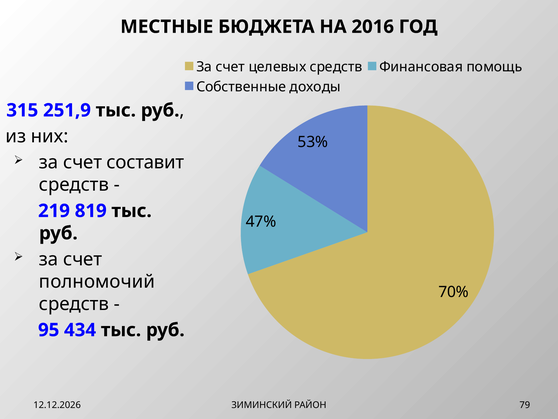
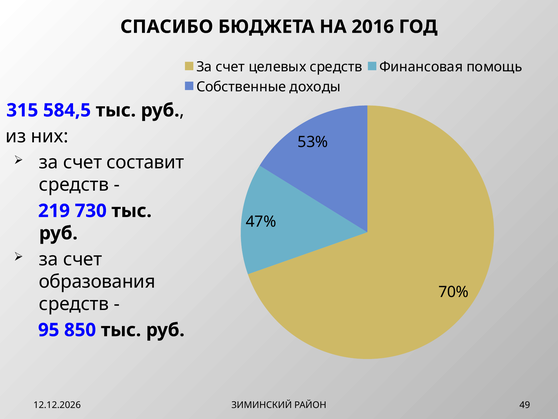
МЕСТНЫЕ: МЕСТНЫЕ -> СПАСИБО
251,9: 251,9 -> 584,5
819: 819 -> 730
полномочий: полномочий -> образования
434: 434 -> 850
79: 79 -> 49
